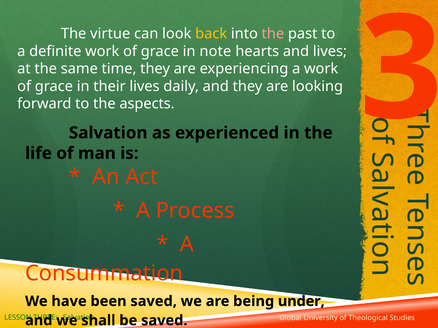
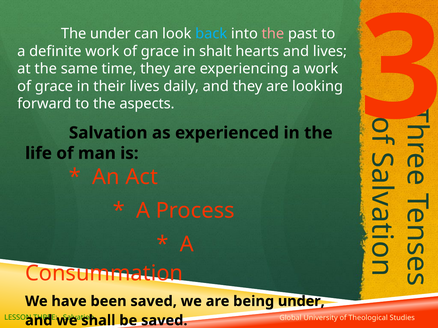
The virtue: virtue -> under
back colour: yellow -> light blue
note: note -> shalt
